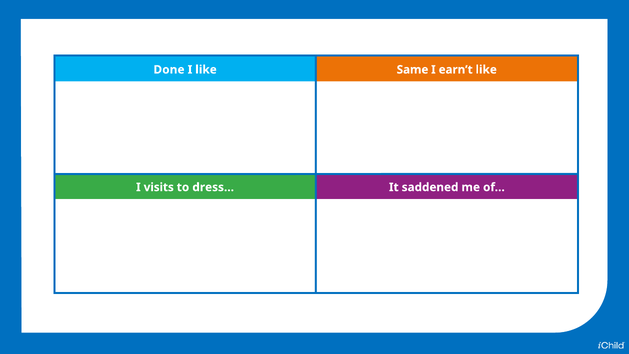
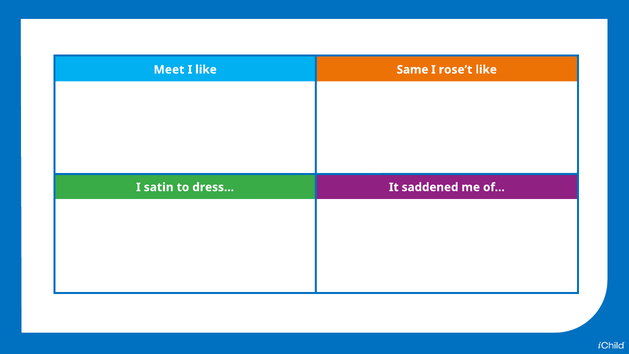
Done: Done -> Meet
earn’t: earn’t -> rose’t
visits: visits -> satin
